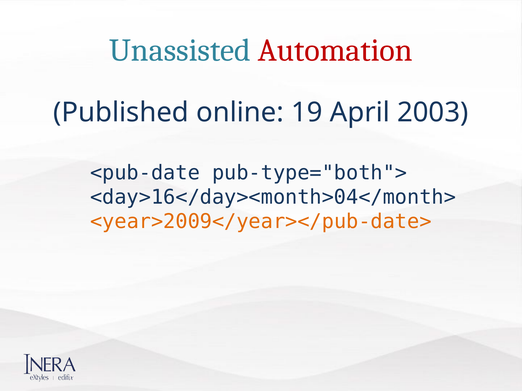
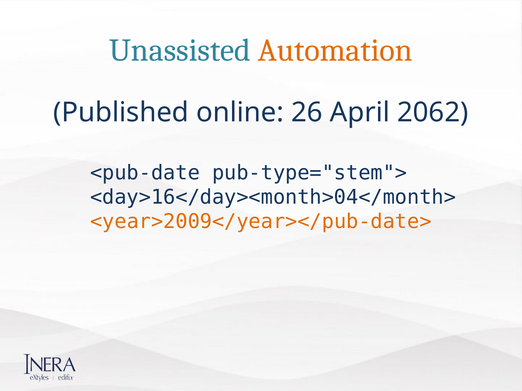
Automation colour: red -> orange
19: 19 -> 26
2003: 2003 -> 2062
pub-type="both">: pub-type="both"> -> pub-type="stem">
